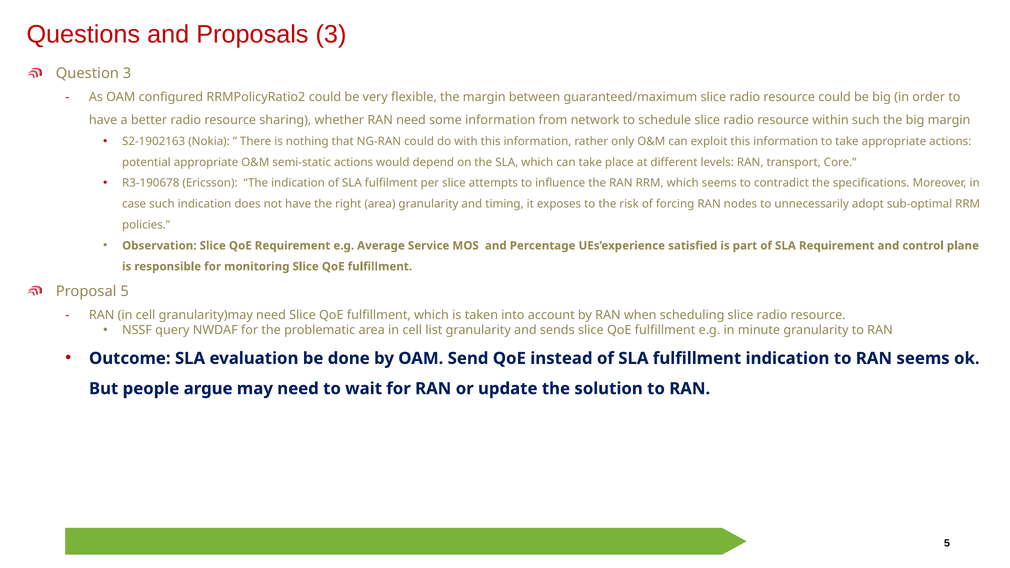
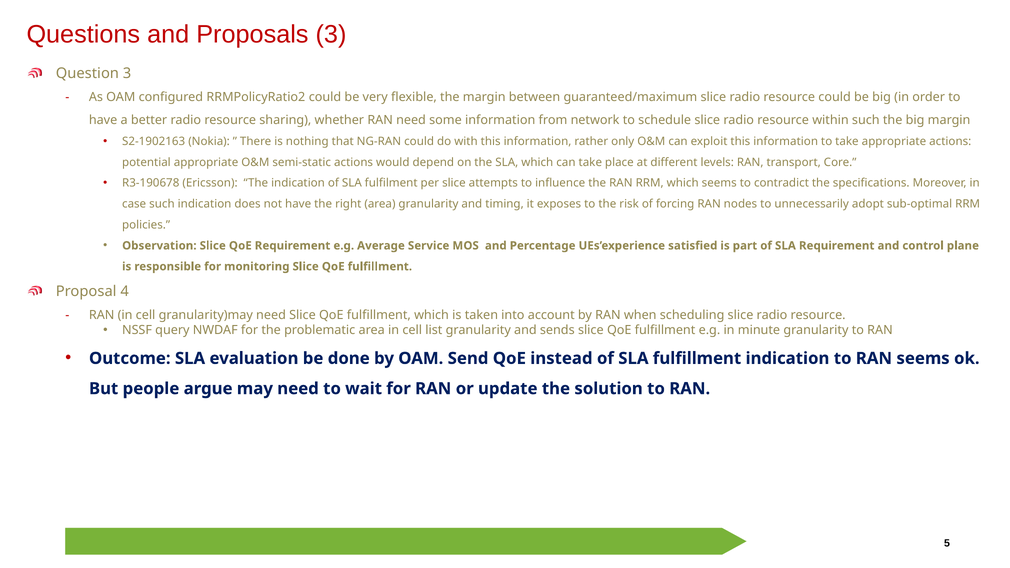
Proposal 5: 5 -> 4
